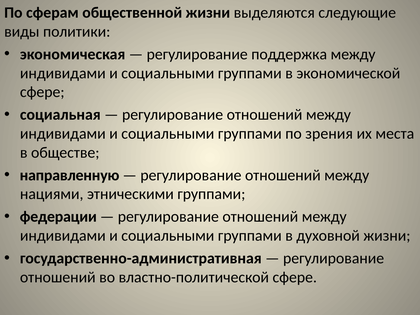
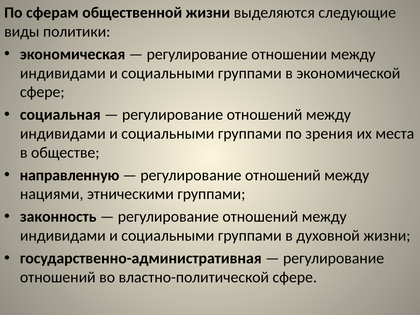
поддержка: поддержка -> отношении
федерации: федерации -> законность
